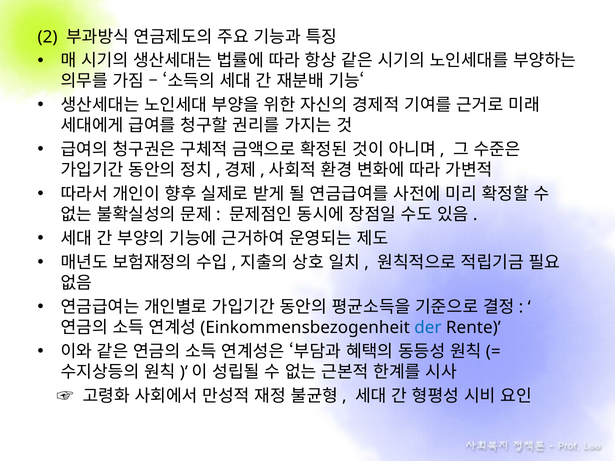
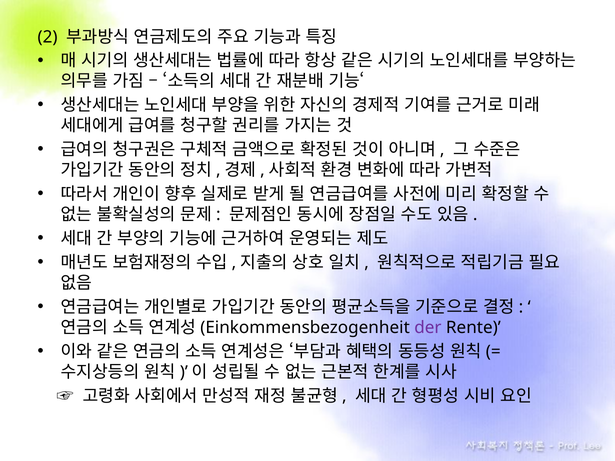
der colour: blue -> purple
